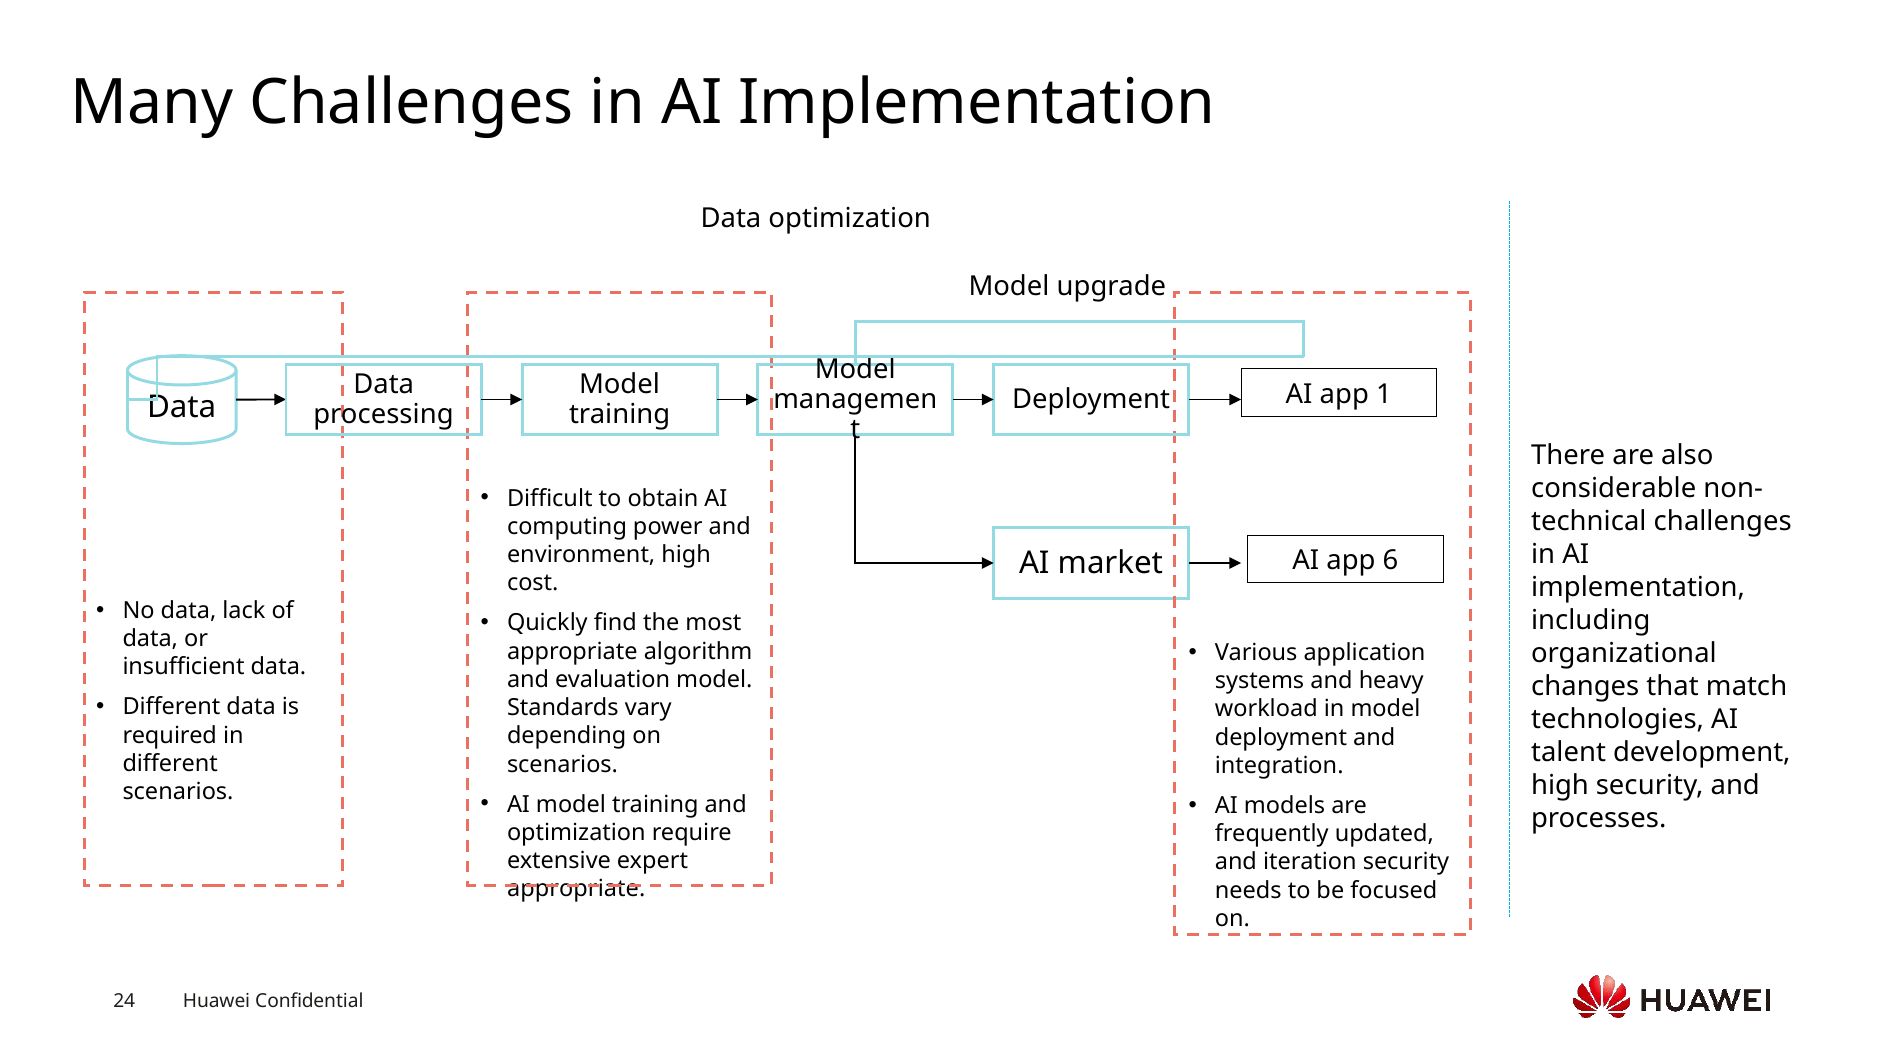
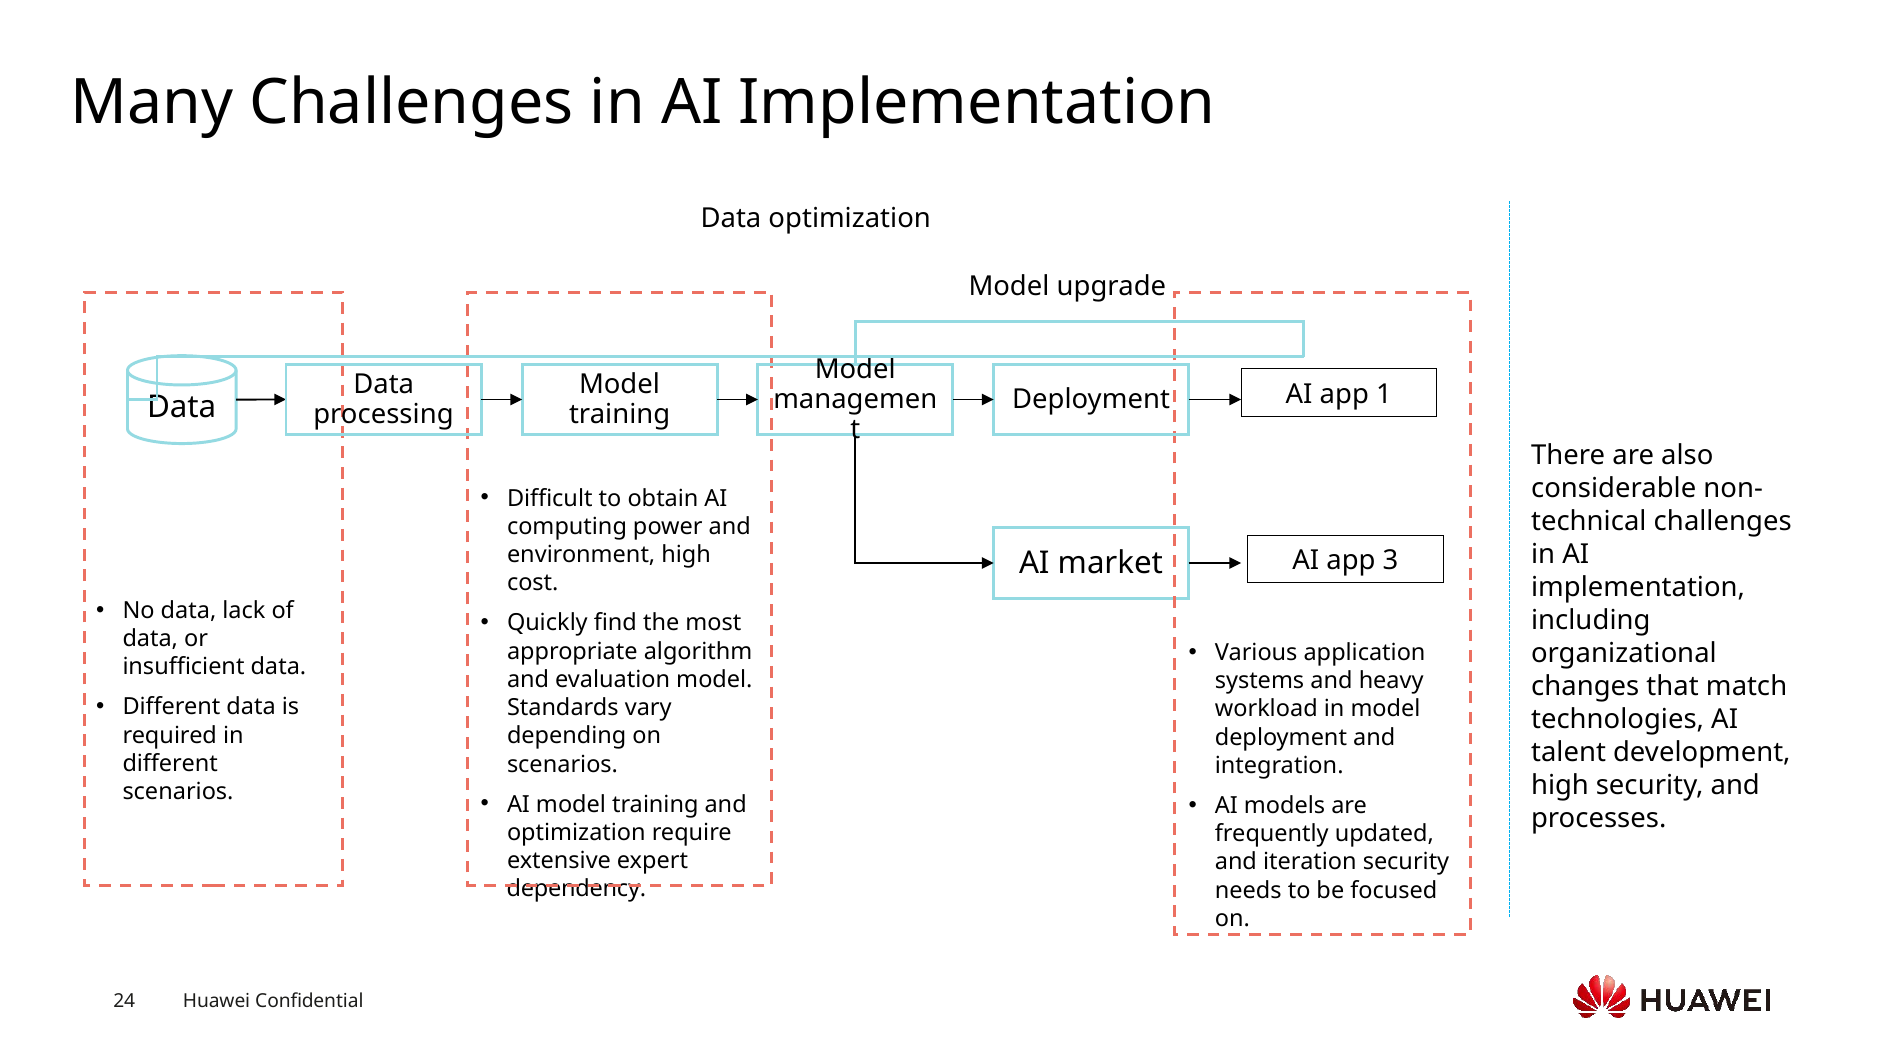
6: 6 -> 3
appropriate at (576, 889): appropriate -> dependency
